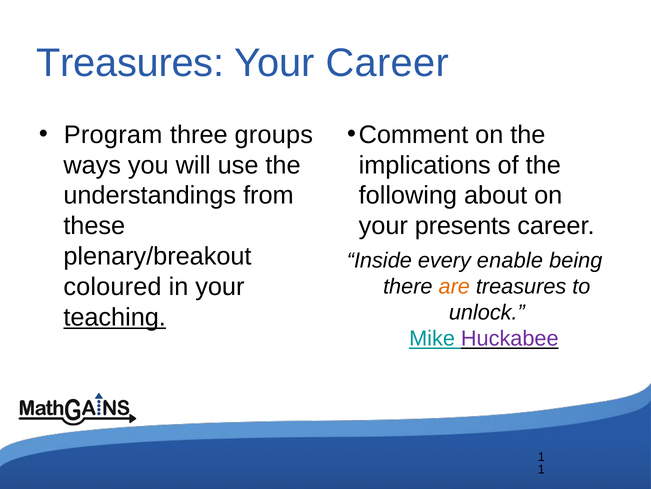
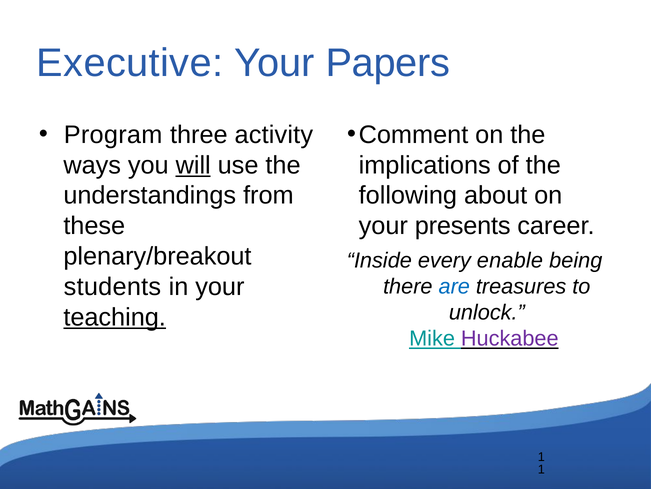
Treasures at (130, 63): Treasures -> Executive
Your Career: Career -> Papers
groups: groups -> activity
will underline: none -> present
coloured: coloured -> students
are colour: orange -> blue
